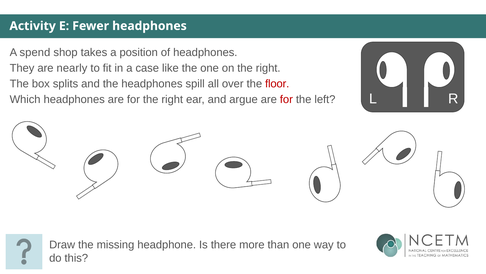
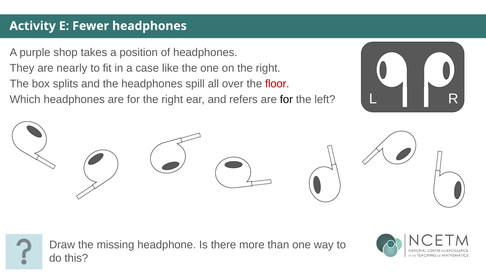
spend: spend -> purple
argue: argue -> refers
for at (286, 99) colour: red -> black
